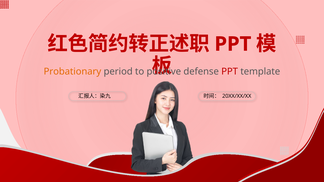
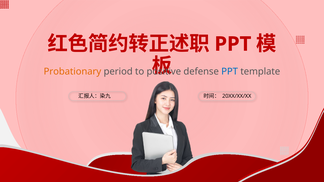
PPT at (230, 72) colour: red -> blue
